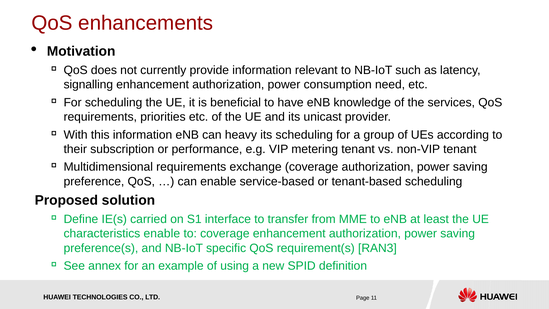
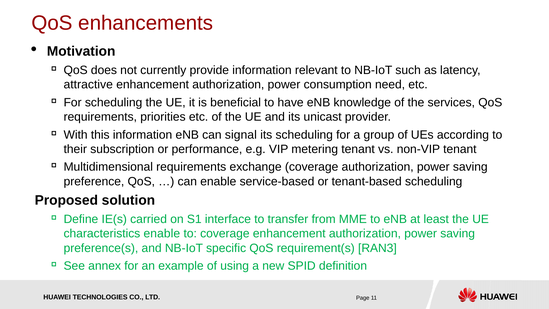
signalling: signalling -> attractive
heavy: heavy -> signal
